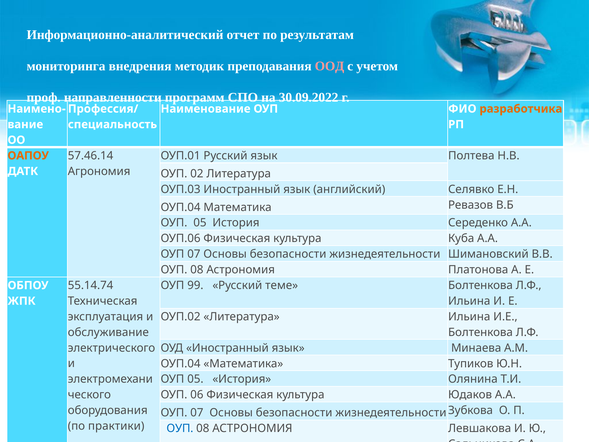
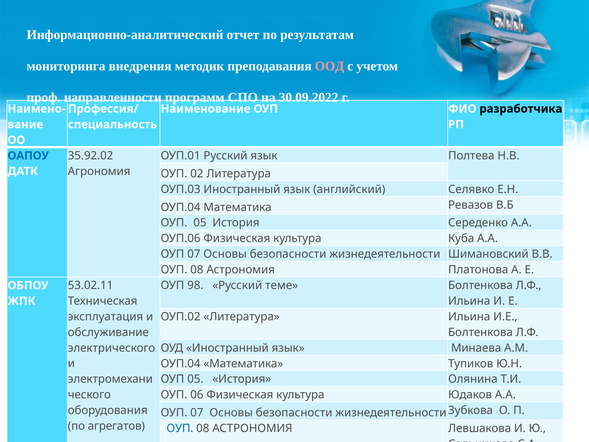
разработчика colour: orange -> black
57.46.14: 57.46.14 -> 35.92.02
ОАПОУ colour: orange -> blue
55.14.74: 55.14.74 -> 53.02.11
99: 99 -> 98
практики: практики -> агрегатов
